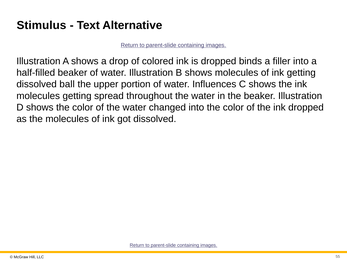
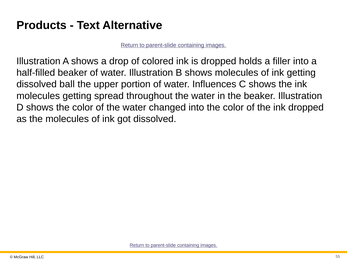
Stimulus: Stimulus -> Products
binds: binds -> holds
